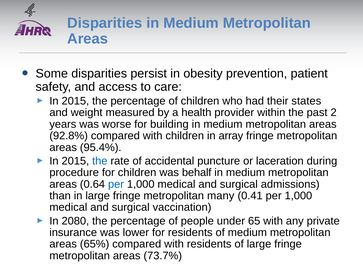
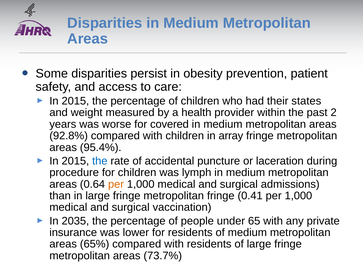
building: building -> covered
behalf: behalf -> lymph
per at (116, 184) colour: blue -> orange
metropolitan many: many -> fringe
2080: 2080 -> 2035
